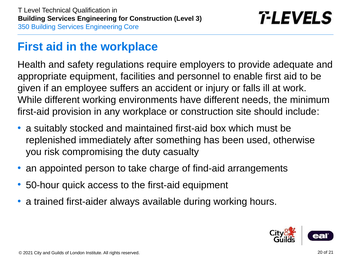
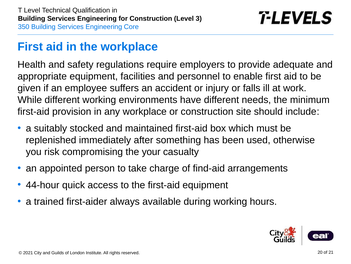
duty: duty -> your
50-hour: 50-hour -> 44-hour
